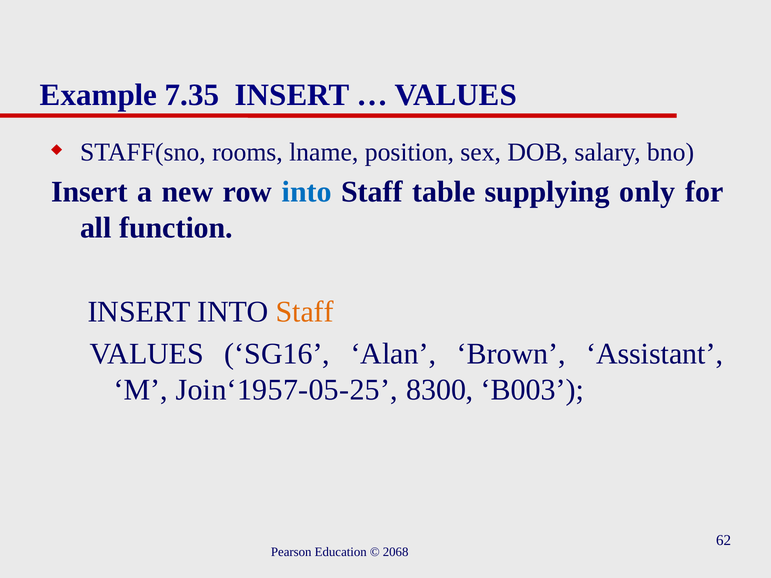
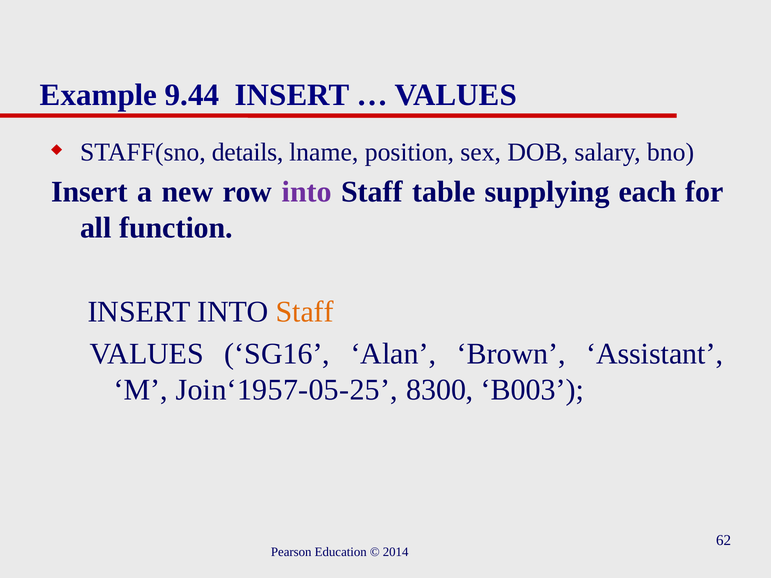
7.35: 7.35 -> 9.44
rooms: rooms -> details
into at (307, 192) colour: blue -> purple
only: only -> each
2068: 2068 -> 2014
